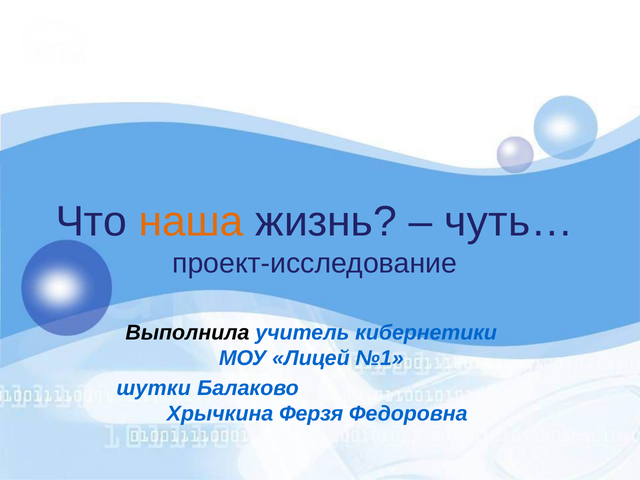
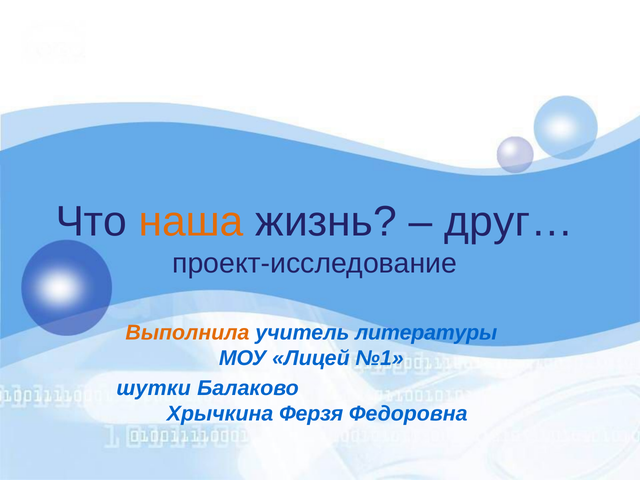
чуть…: чуть… -> друг…
Выполнила colour: black -> orange
кибернетики: кибернетики -> литературы
